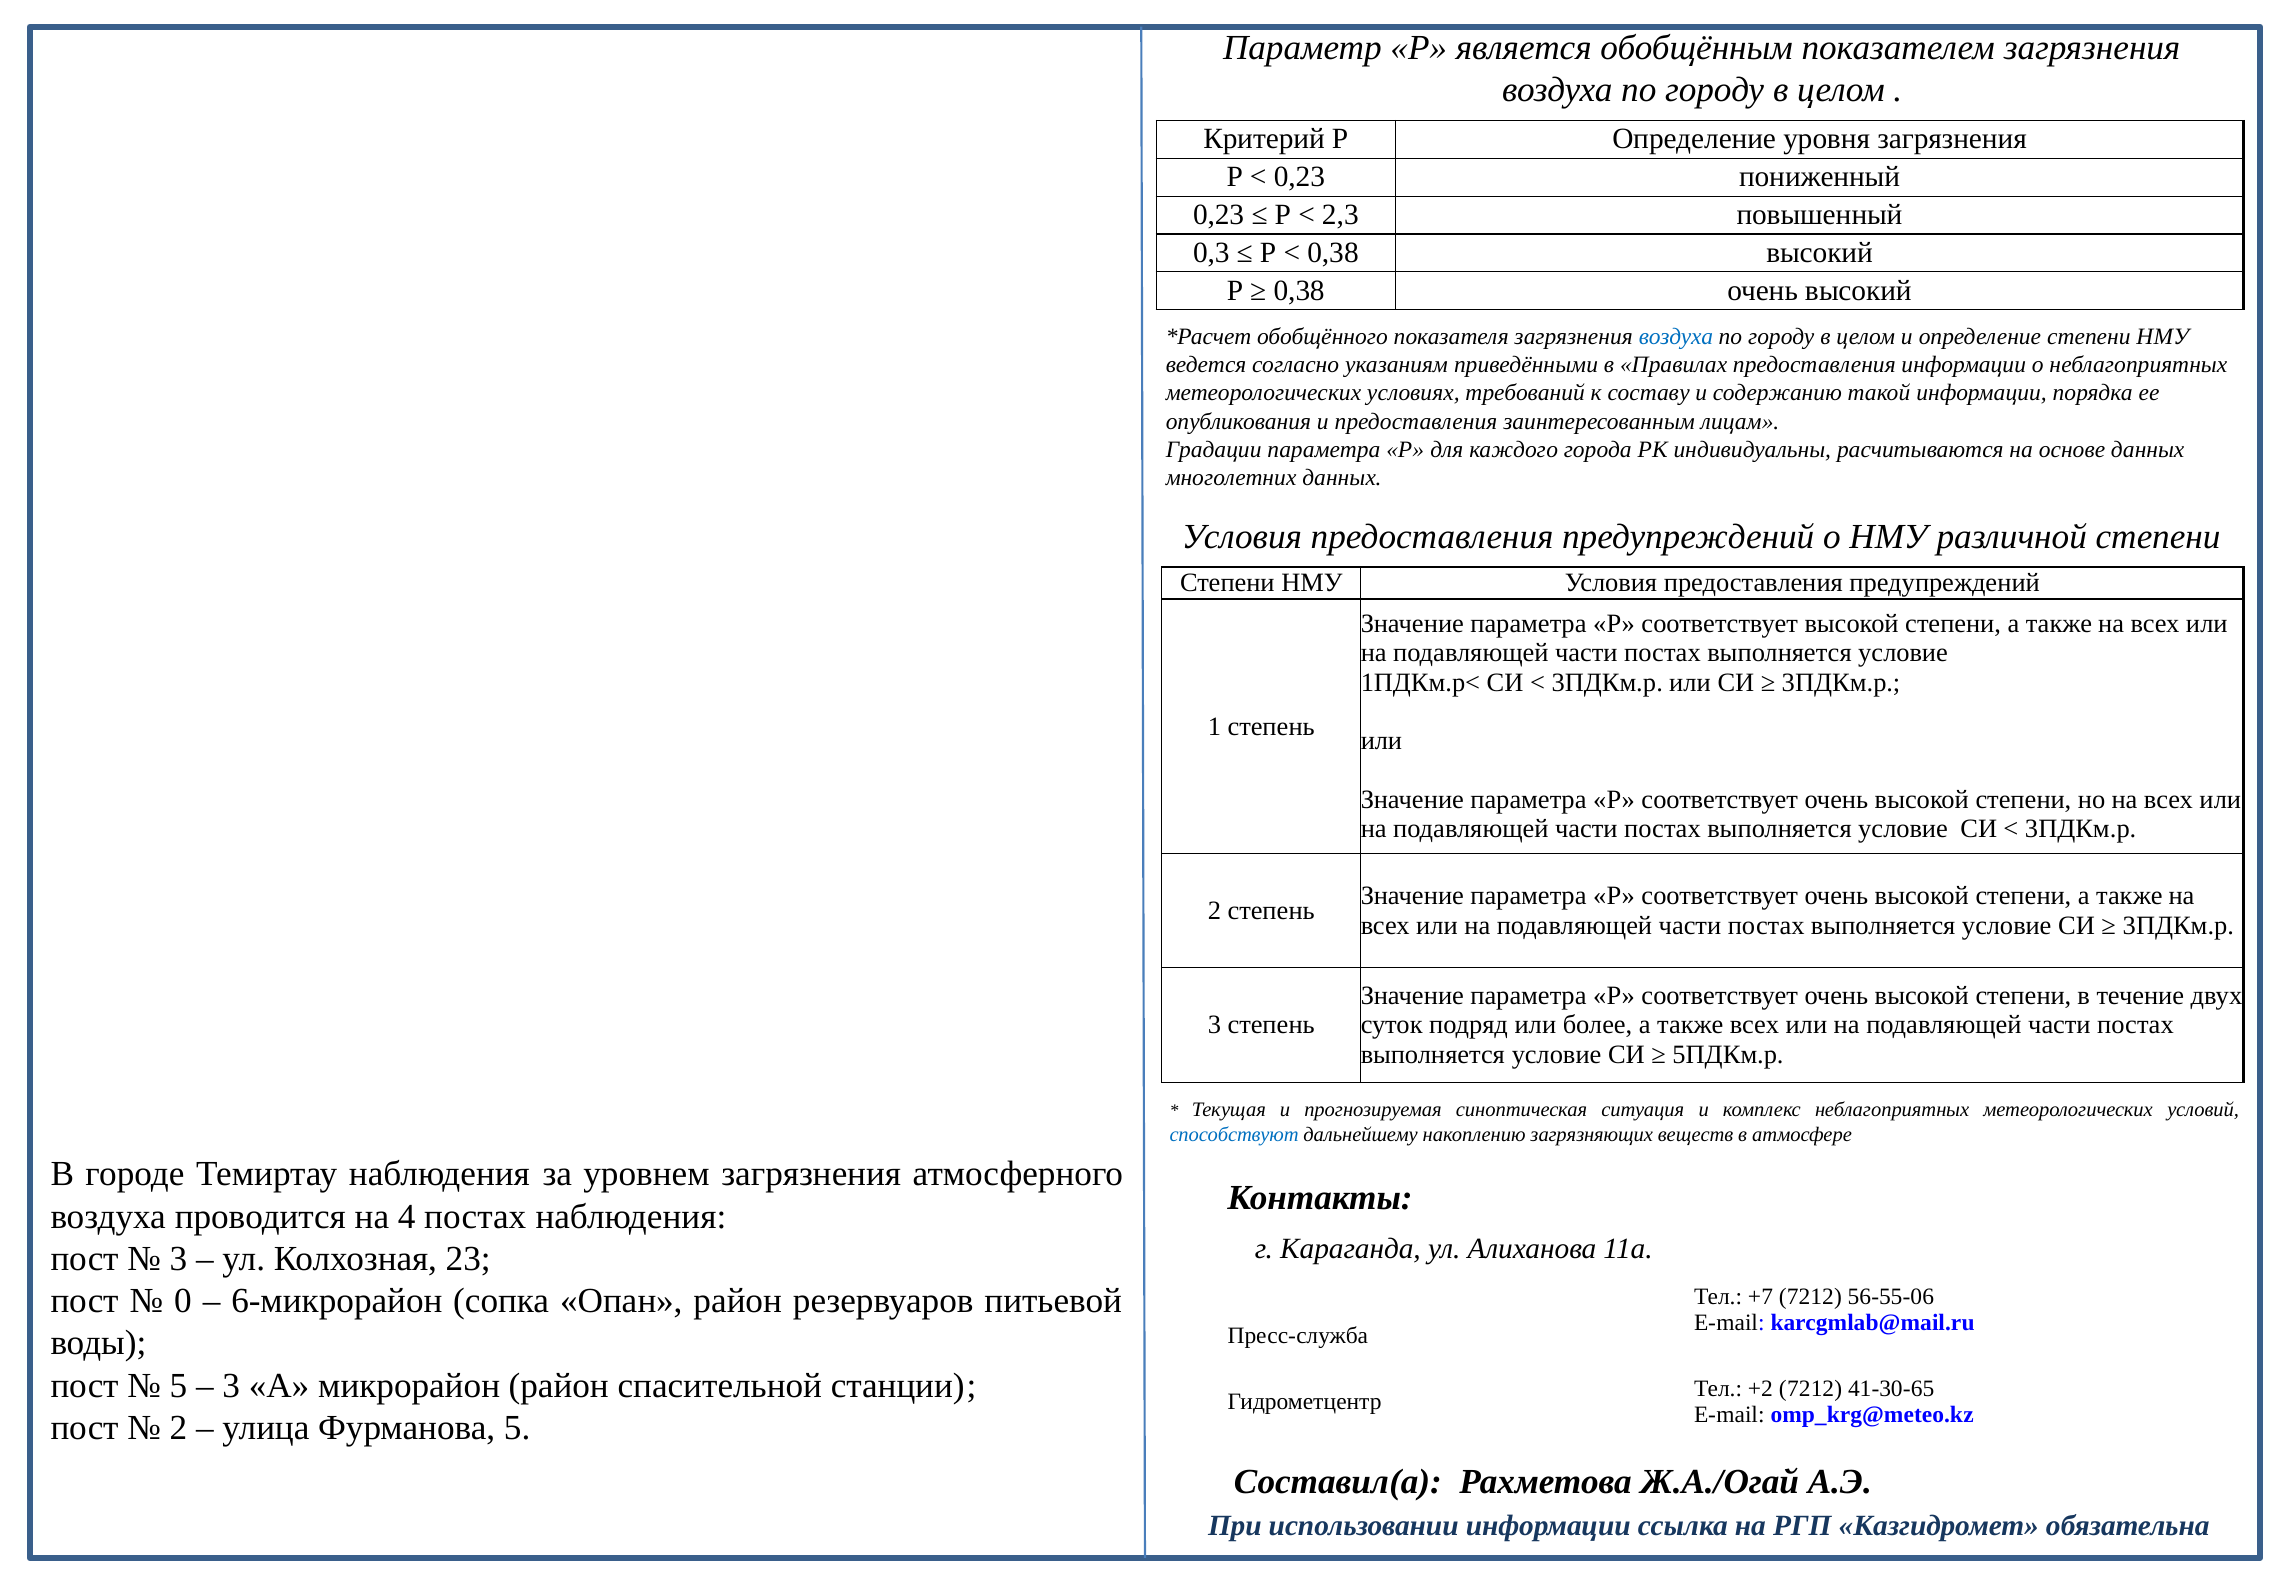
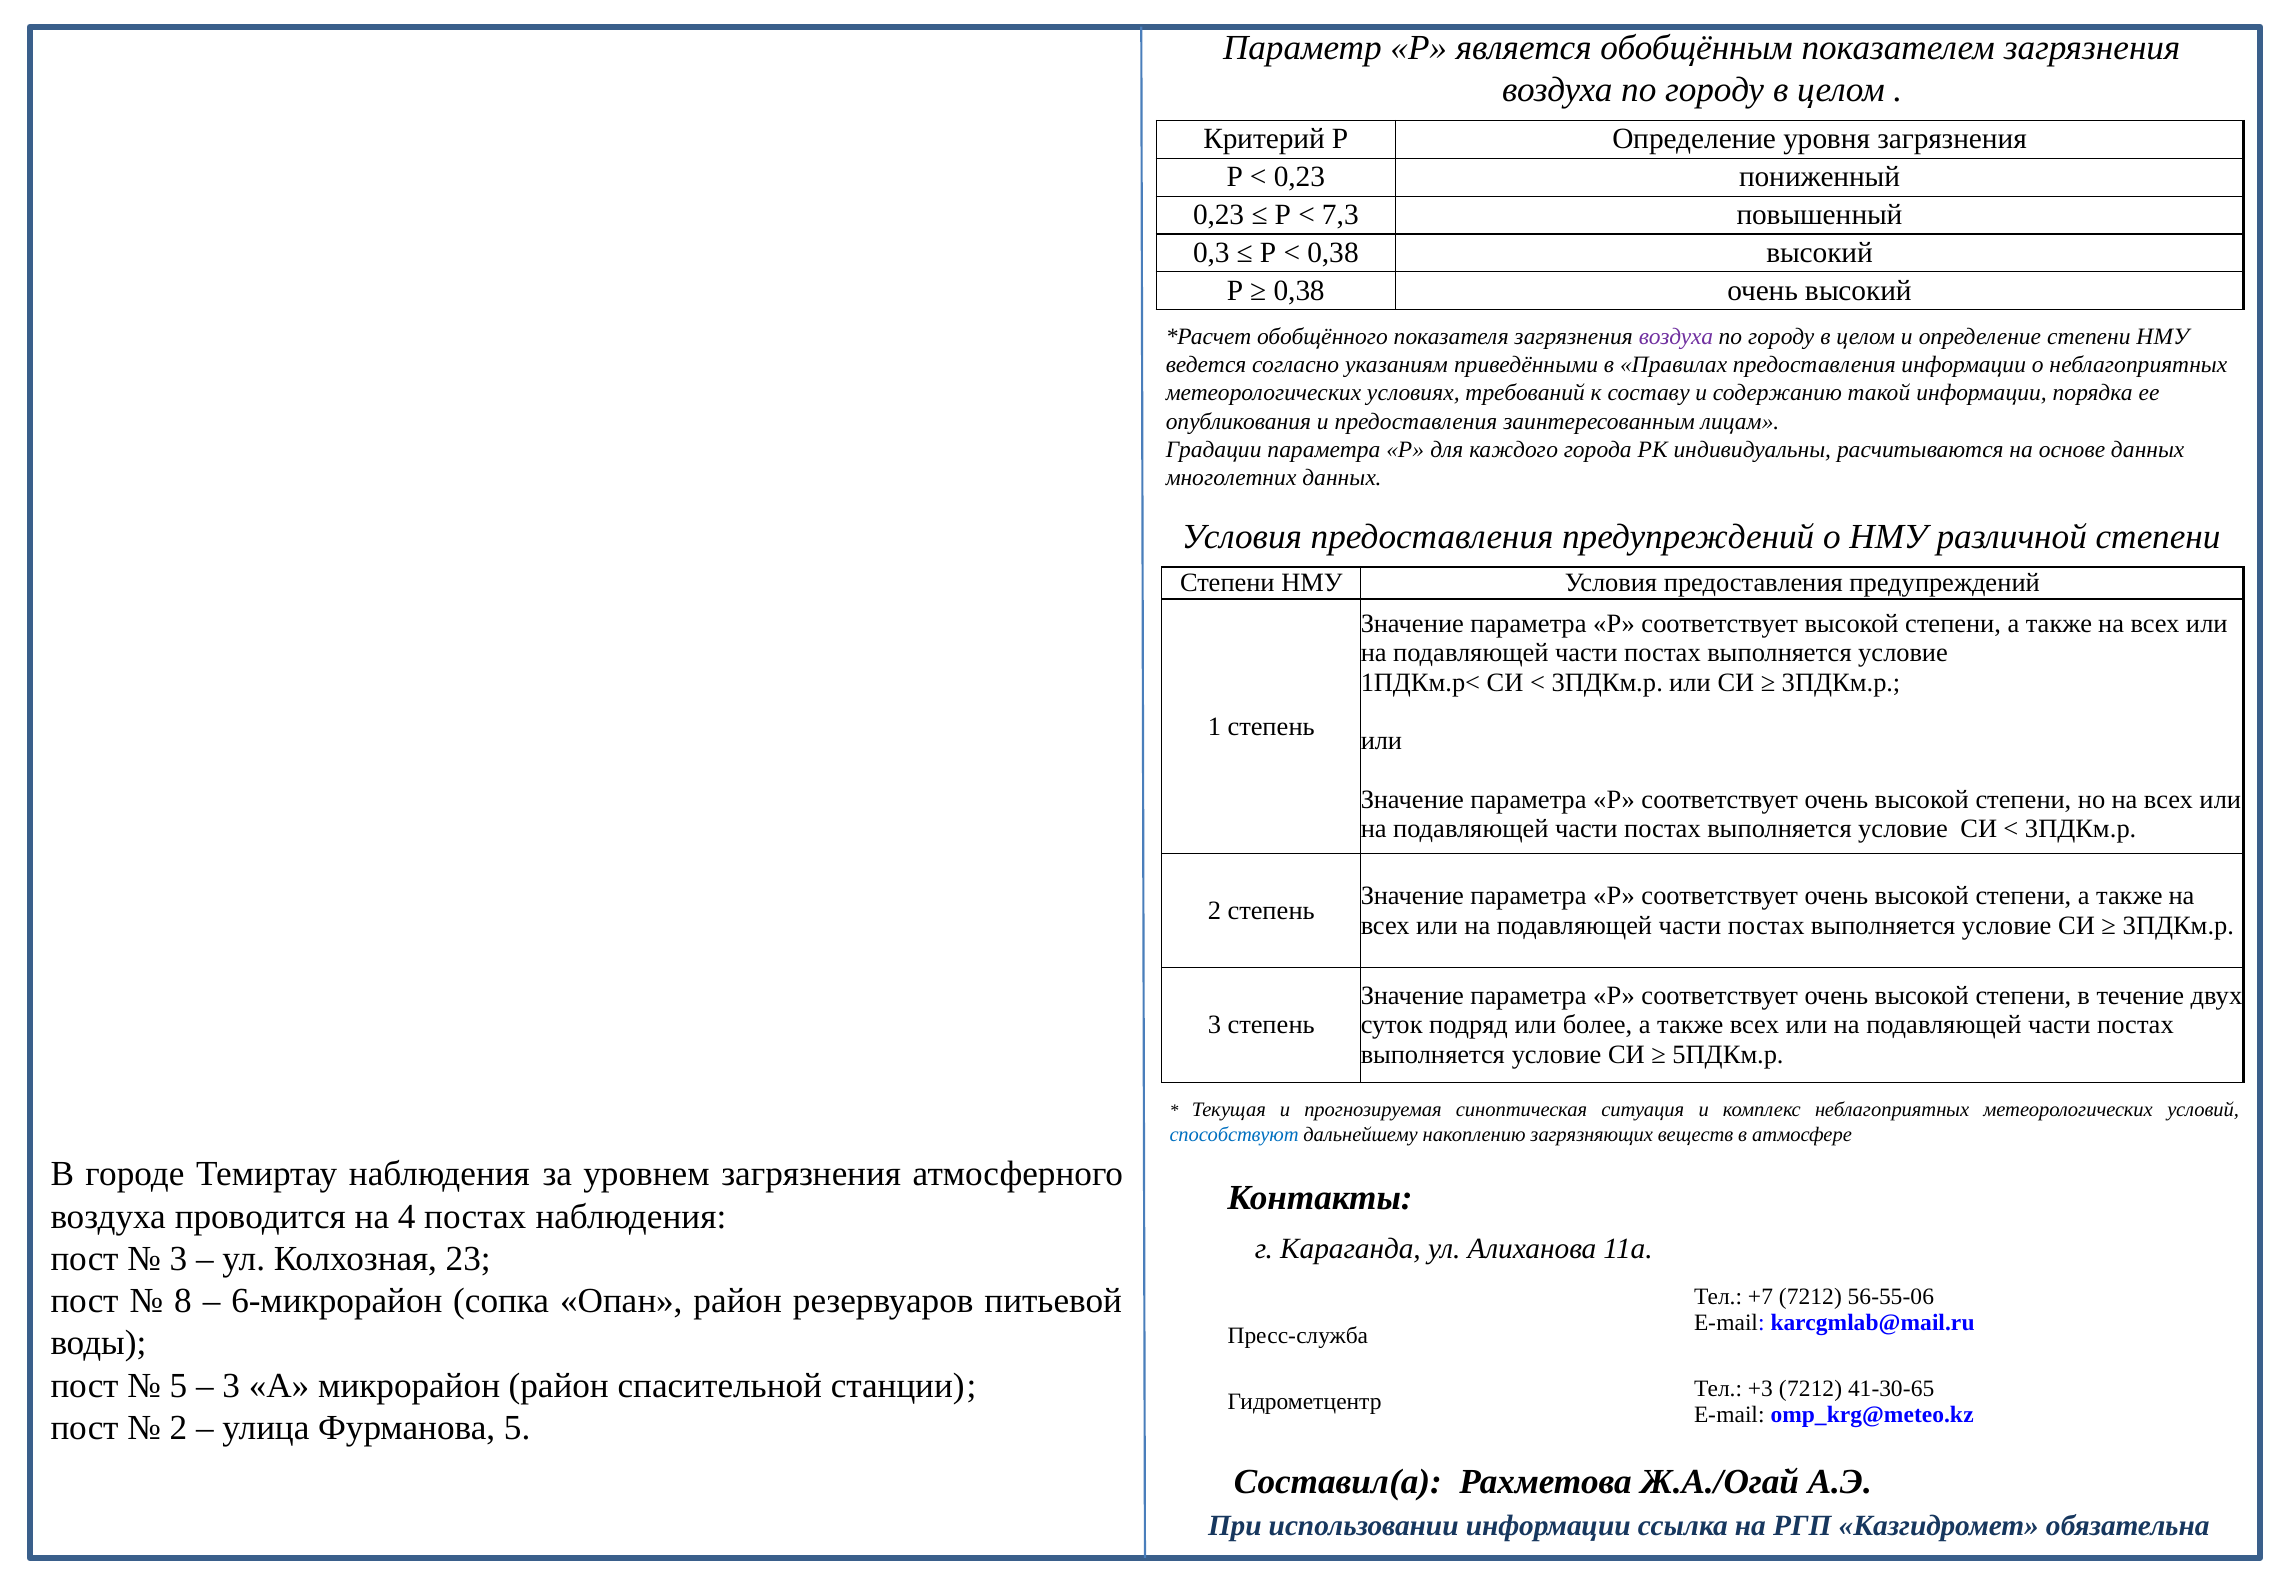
2,3: 2,3 -> 7,3
воздуха at (1676, 337) colour: blue -> purple
0: 0 -> 8
+2: +2 -> +3
